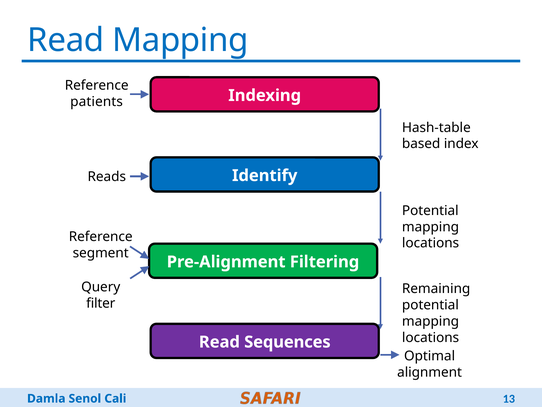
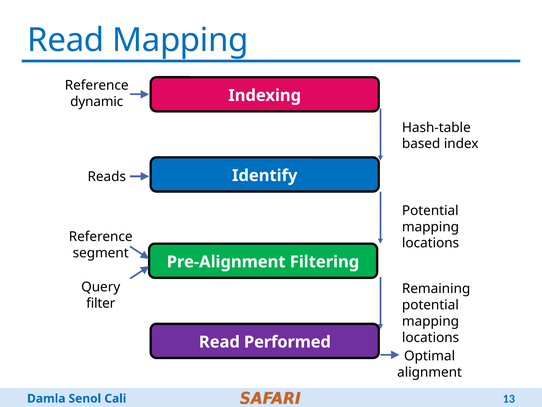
patients: patients -> dynamic
Sequences: Sequences -> Performed
